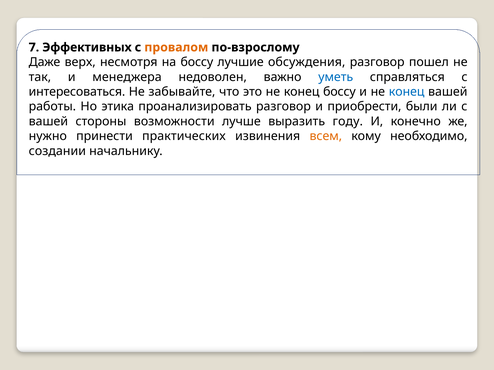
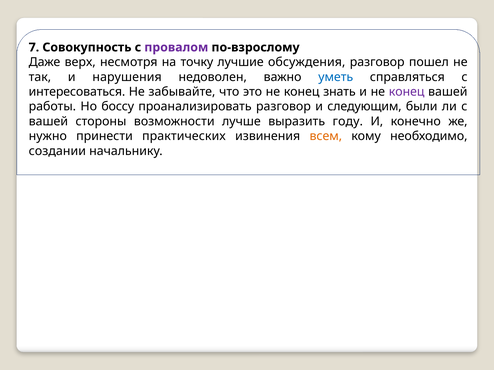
Эффективных: Эффективных -> Совокупность
провалом colour: orange -> purple
на боссу: боссу -> точку
менеджера: менеджера -> нарушения
конец боссу: боссу -> знать
конец at (407, 92) colour: blue -> purple
этика: этика -> боссу
приобрести: приобрести -> следующим
